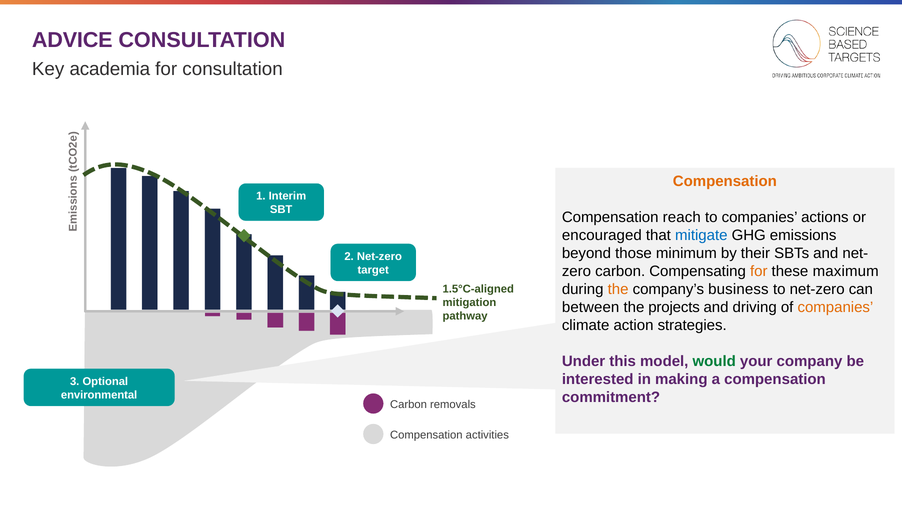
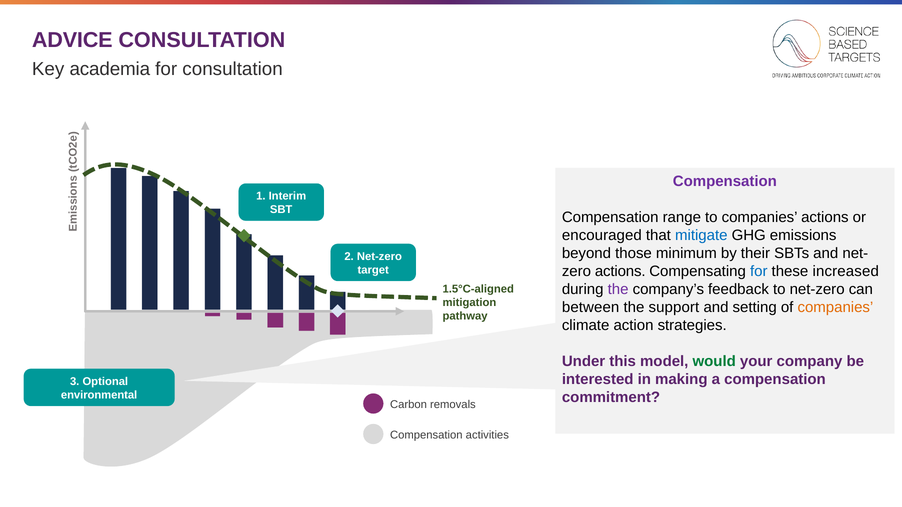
Compensation at (725, 181) colour: orange -> purple
reach: reach -> range
carbon at (620, 271): carbon -> actions
for at (759, 271) colour: orange -> blue
maximum: maximum -> increased
the at (618, 289) colour: orange -> purple
business: business -> feedback
projects: projects -> support
driving: driving -> setting
